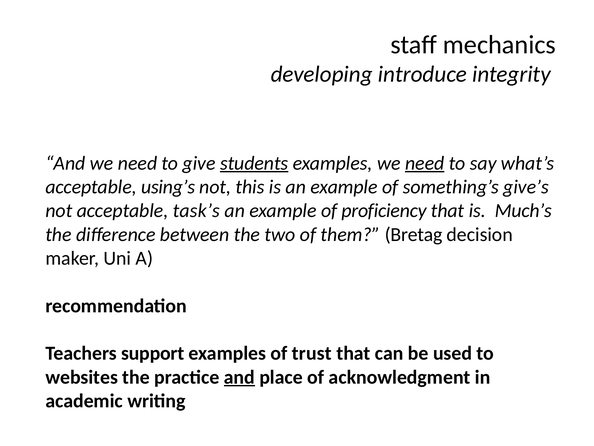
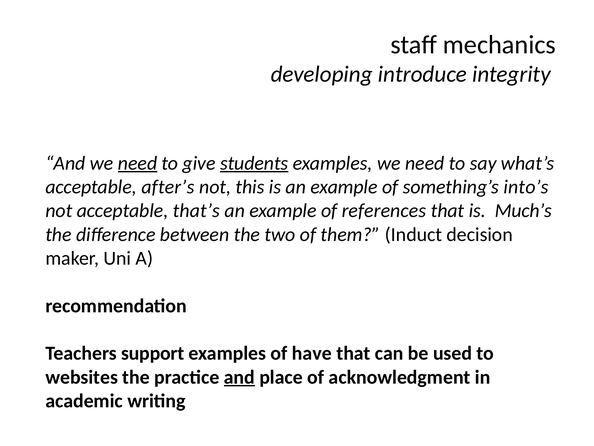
need at (138, 163) underline: none -> present
need at (425, 163) underline: present -> none
using’s: using’s -> after’s
give’s: give’s -> into’s
task’s: task’s -> that’s
proficiency: proficiency -> references
Bretag: Bretag -> Induct
trust: trust -> have
